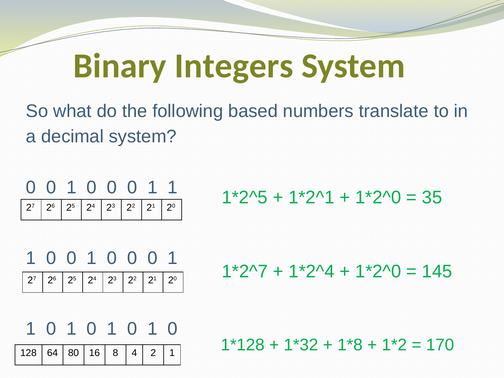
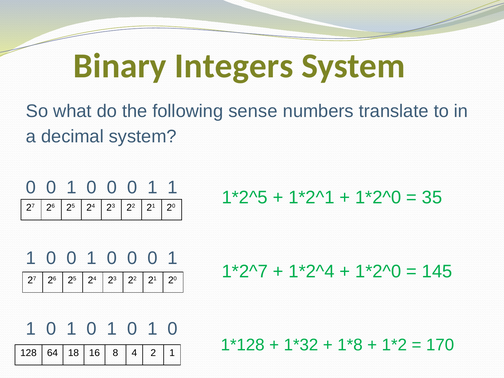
based: based -> sense
80: 80 -> 18
